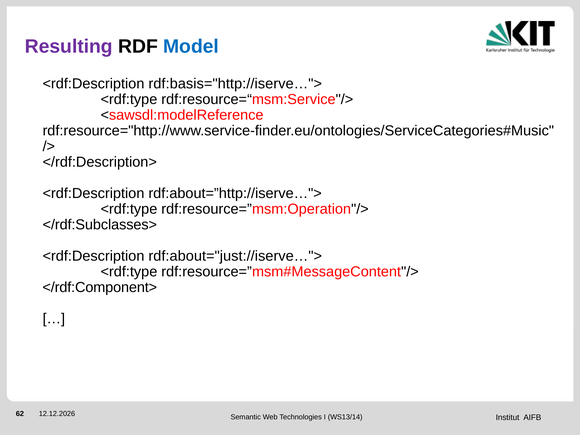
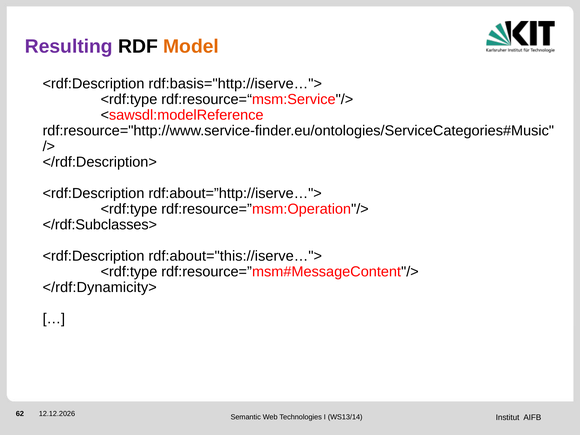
Model colour: blue -> orange
rdf:about="just://iserve…">: rdf:about="just://iserve…"> -> rdf:about="this://iserve…">
</rdf:Component>: </rdf:Component> -> </rdf:Dynamicity>
